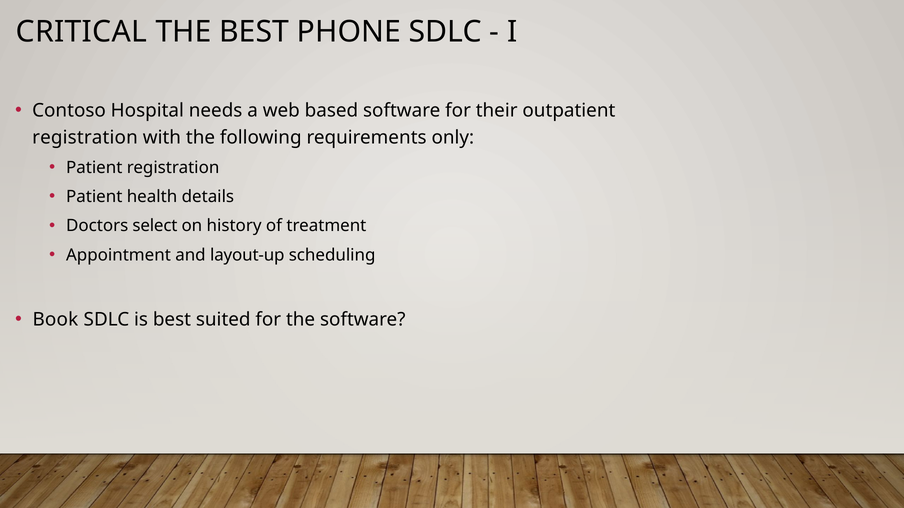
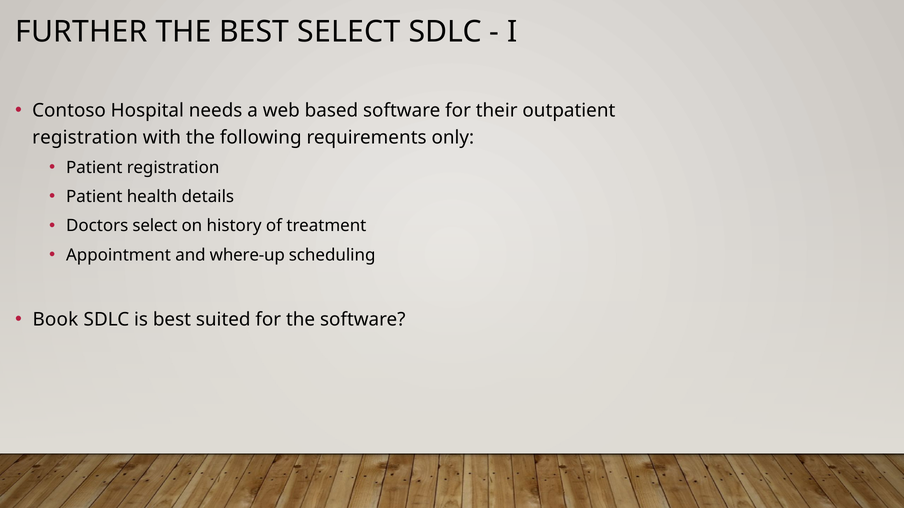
CRITICAL: CRITICAL -> FURTHER
BEST PHONE: PHONE -> SELECT
layout-up: layout-up -> where-up
